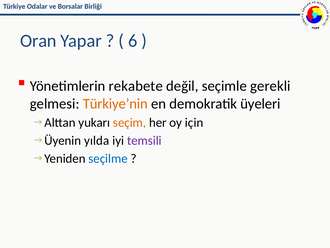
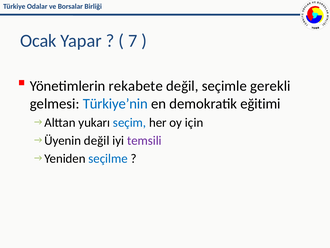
Oran: Oran -> Ocak
6: 6 -> 7
Türkiye’nin colour: orange -> blue
üyeleri: üyeleri -> eğitimi
seçim colour: orange -> blue
yılda at (97, 140): yılda -> değil
